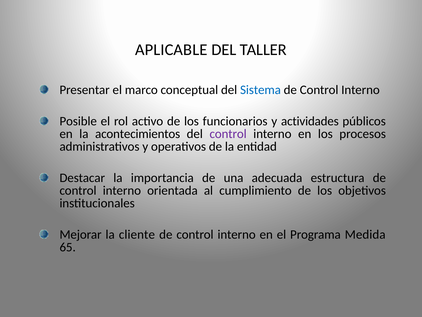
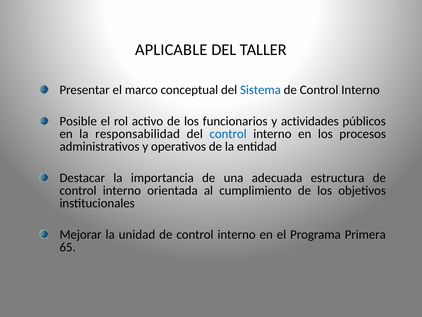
acontecimientos: acontecimientos -> responsabilidad
control at (228, 134) colour: purple -> blue
cliente: cliente -> unidad
Medida: Medida -> Primera
